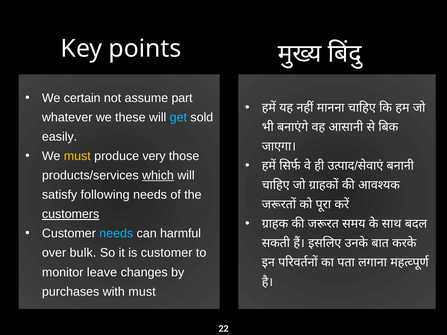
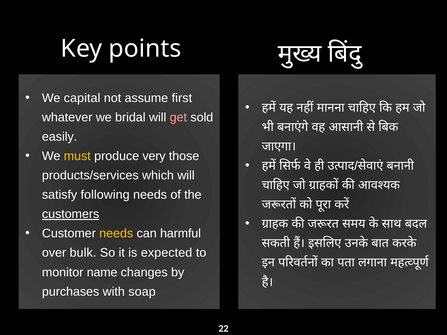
certain: certain -> capital
part: part -> first
these: these -> bridal
get colour: light blue -> pink
which underline: present -> none
needs at (116, 234) colour: light blue -> yellow
is customer: customer -> expected
leave: leave -> name
with must: must -> soap
